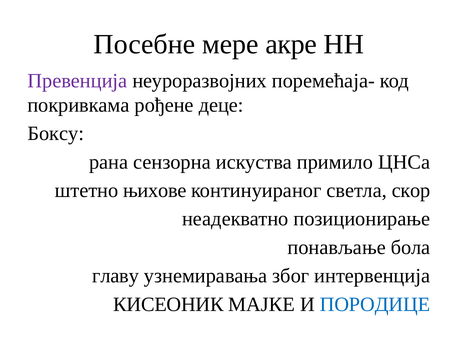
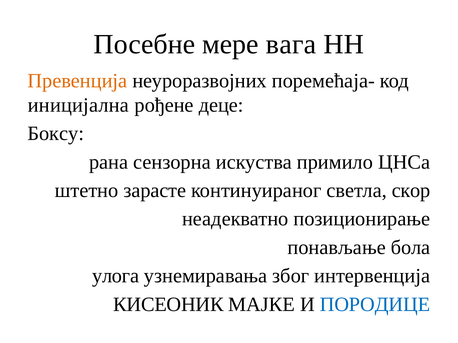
акре: акре -> вага
Превенција colour: purple -> orange
покривкама: покривкама -> иницијална
њихове: њихове -> зарасте
главу: главу -> улога
